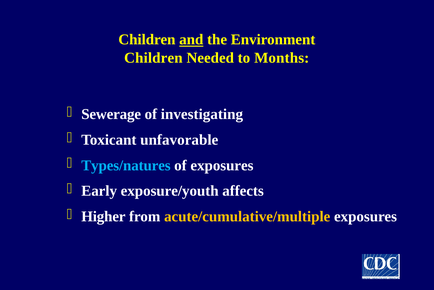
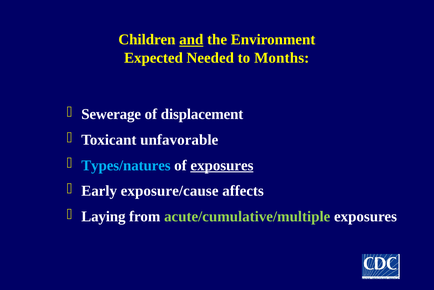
Children at (153, 58): Children -> Expected
investigating: investigating -> displacement
exposures at (222, 165) underline: none -> present
exposure/youth: exposure/youth -> exposure/cause
Higher: Higher -> Laying
acute/cumulative/multiple colour: yellow -> light green
